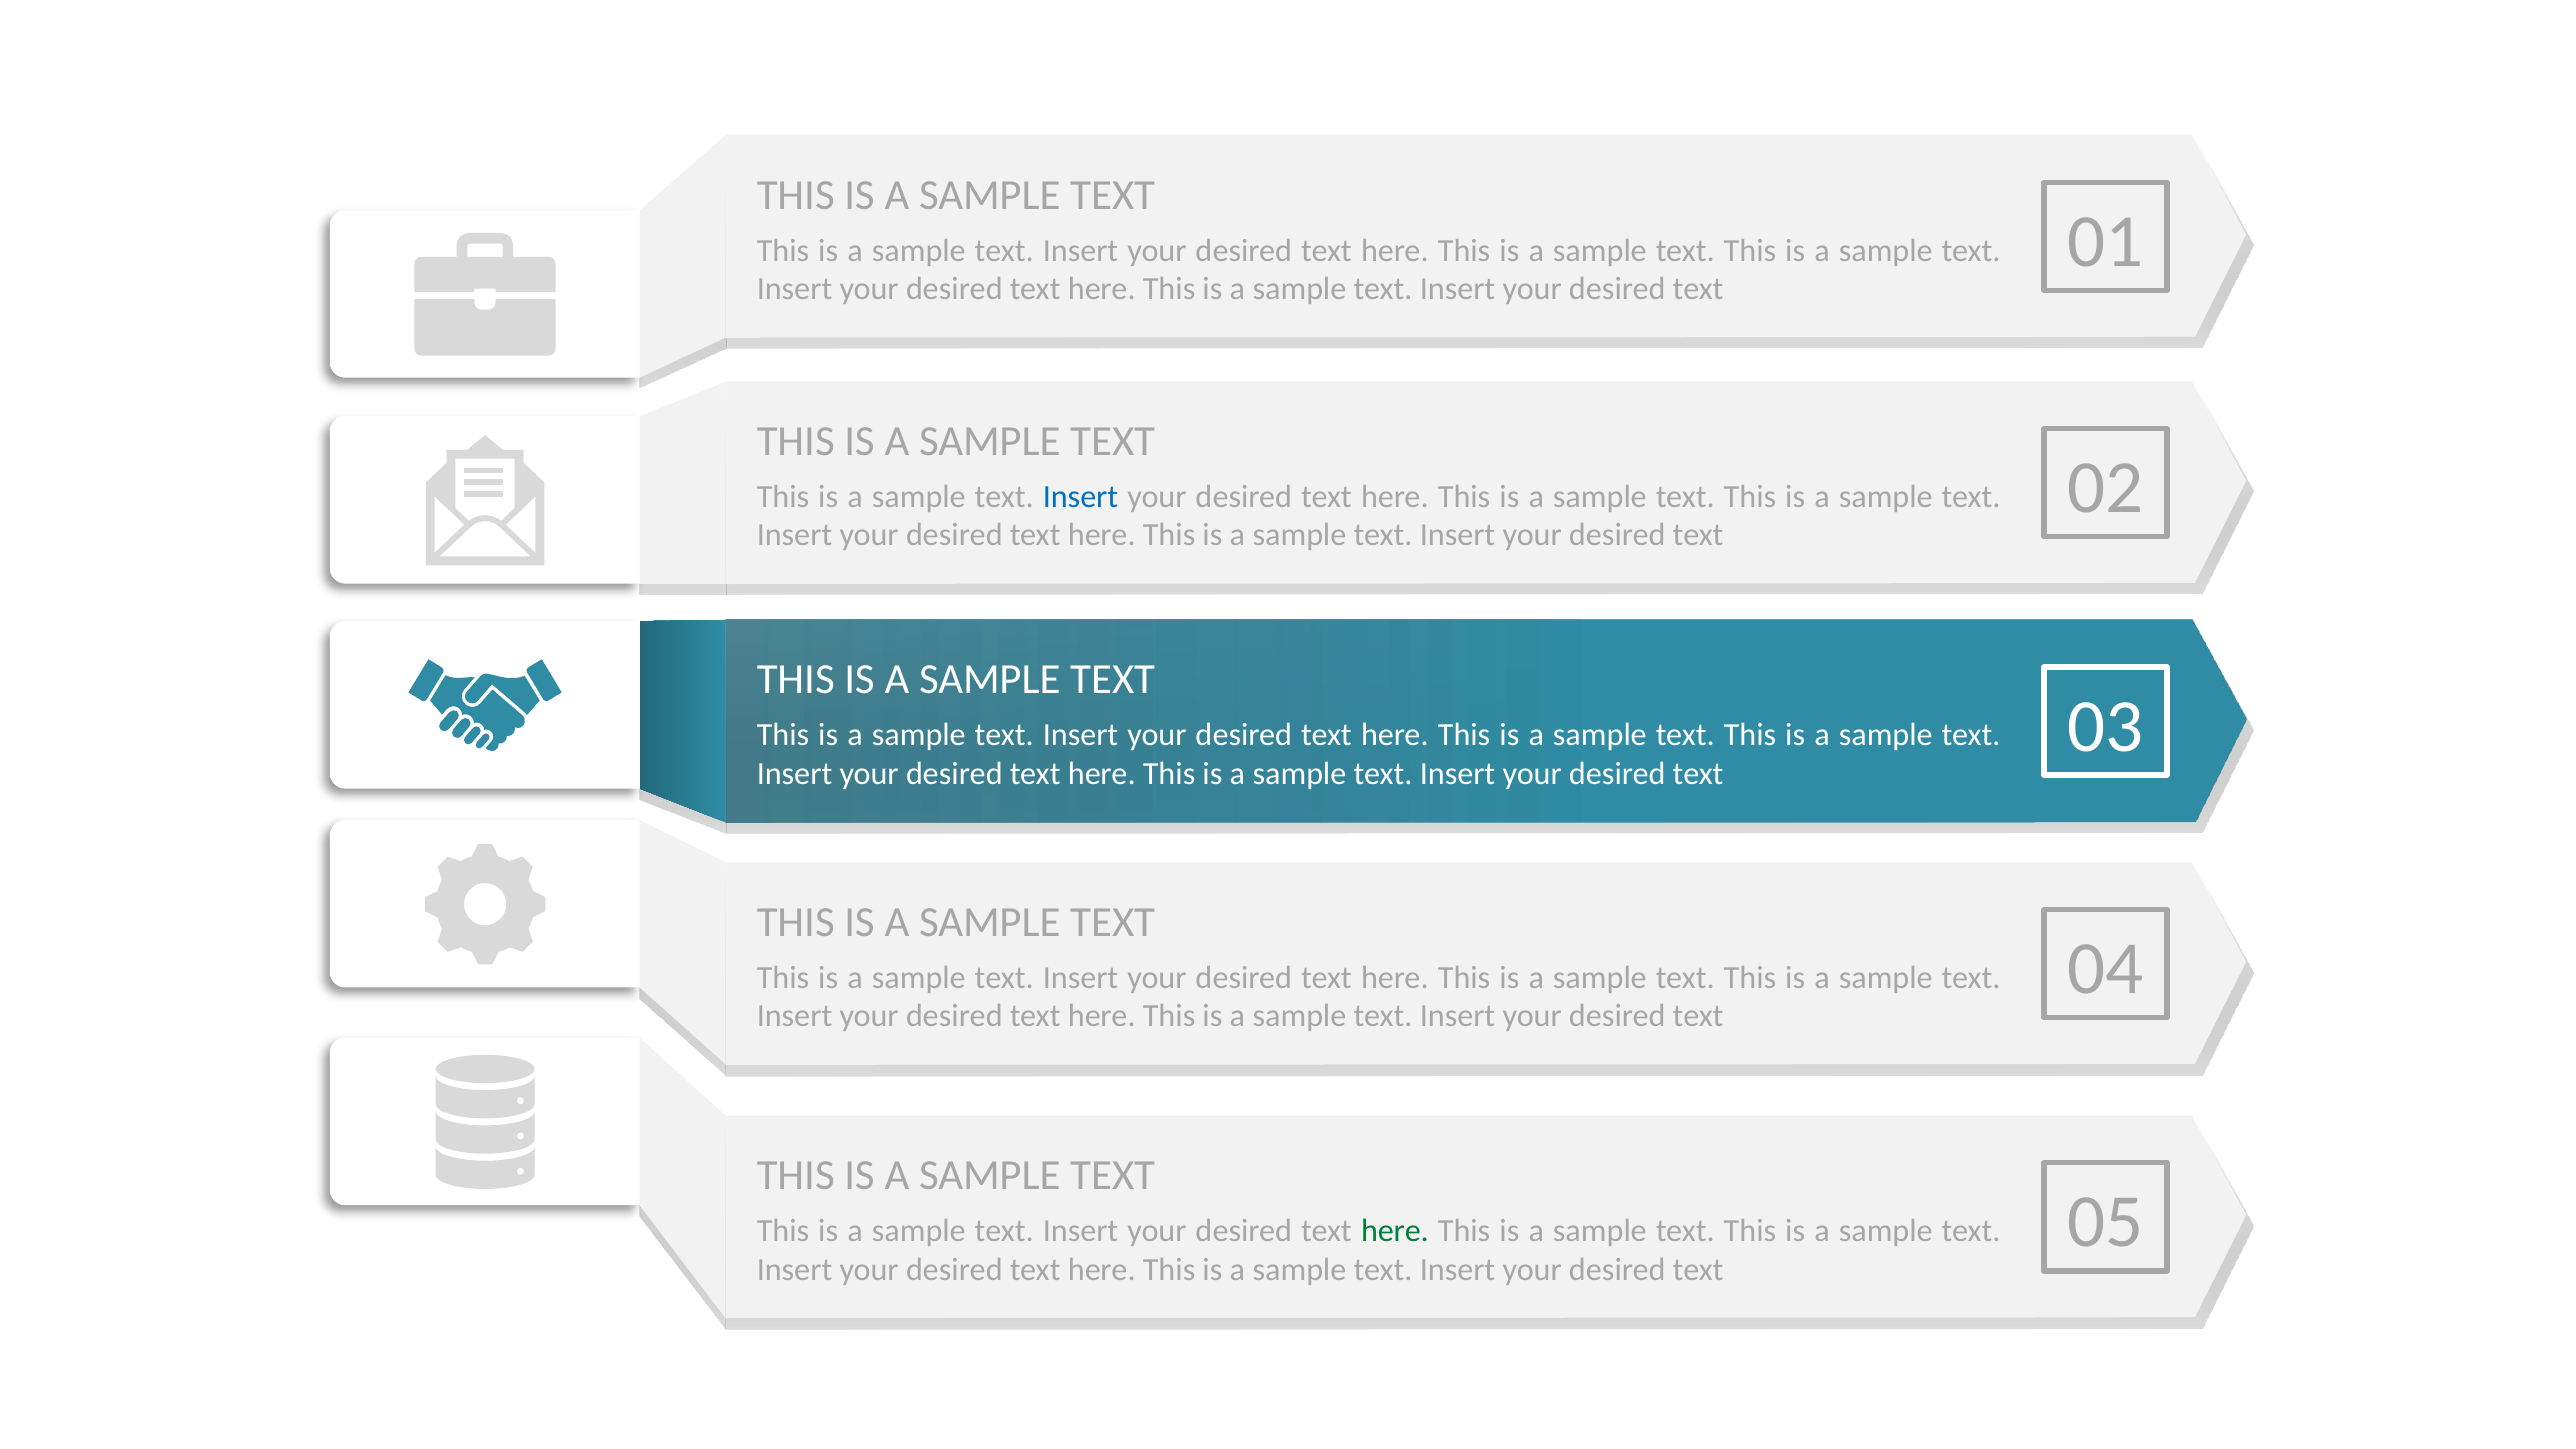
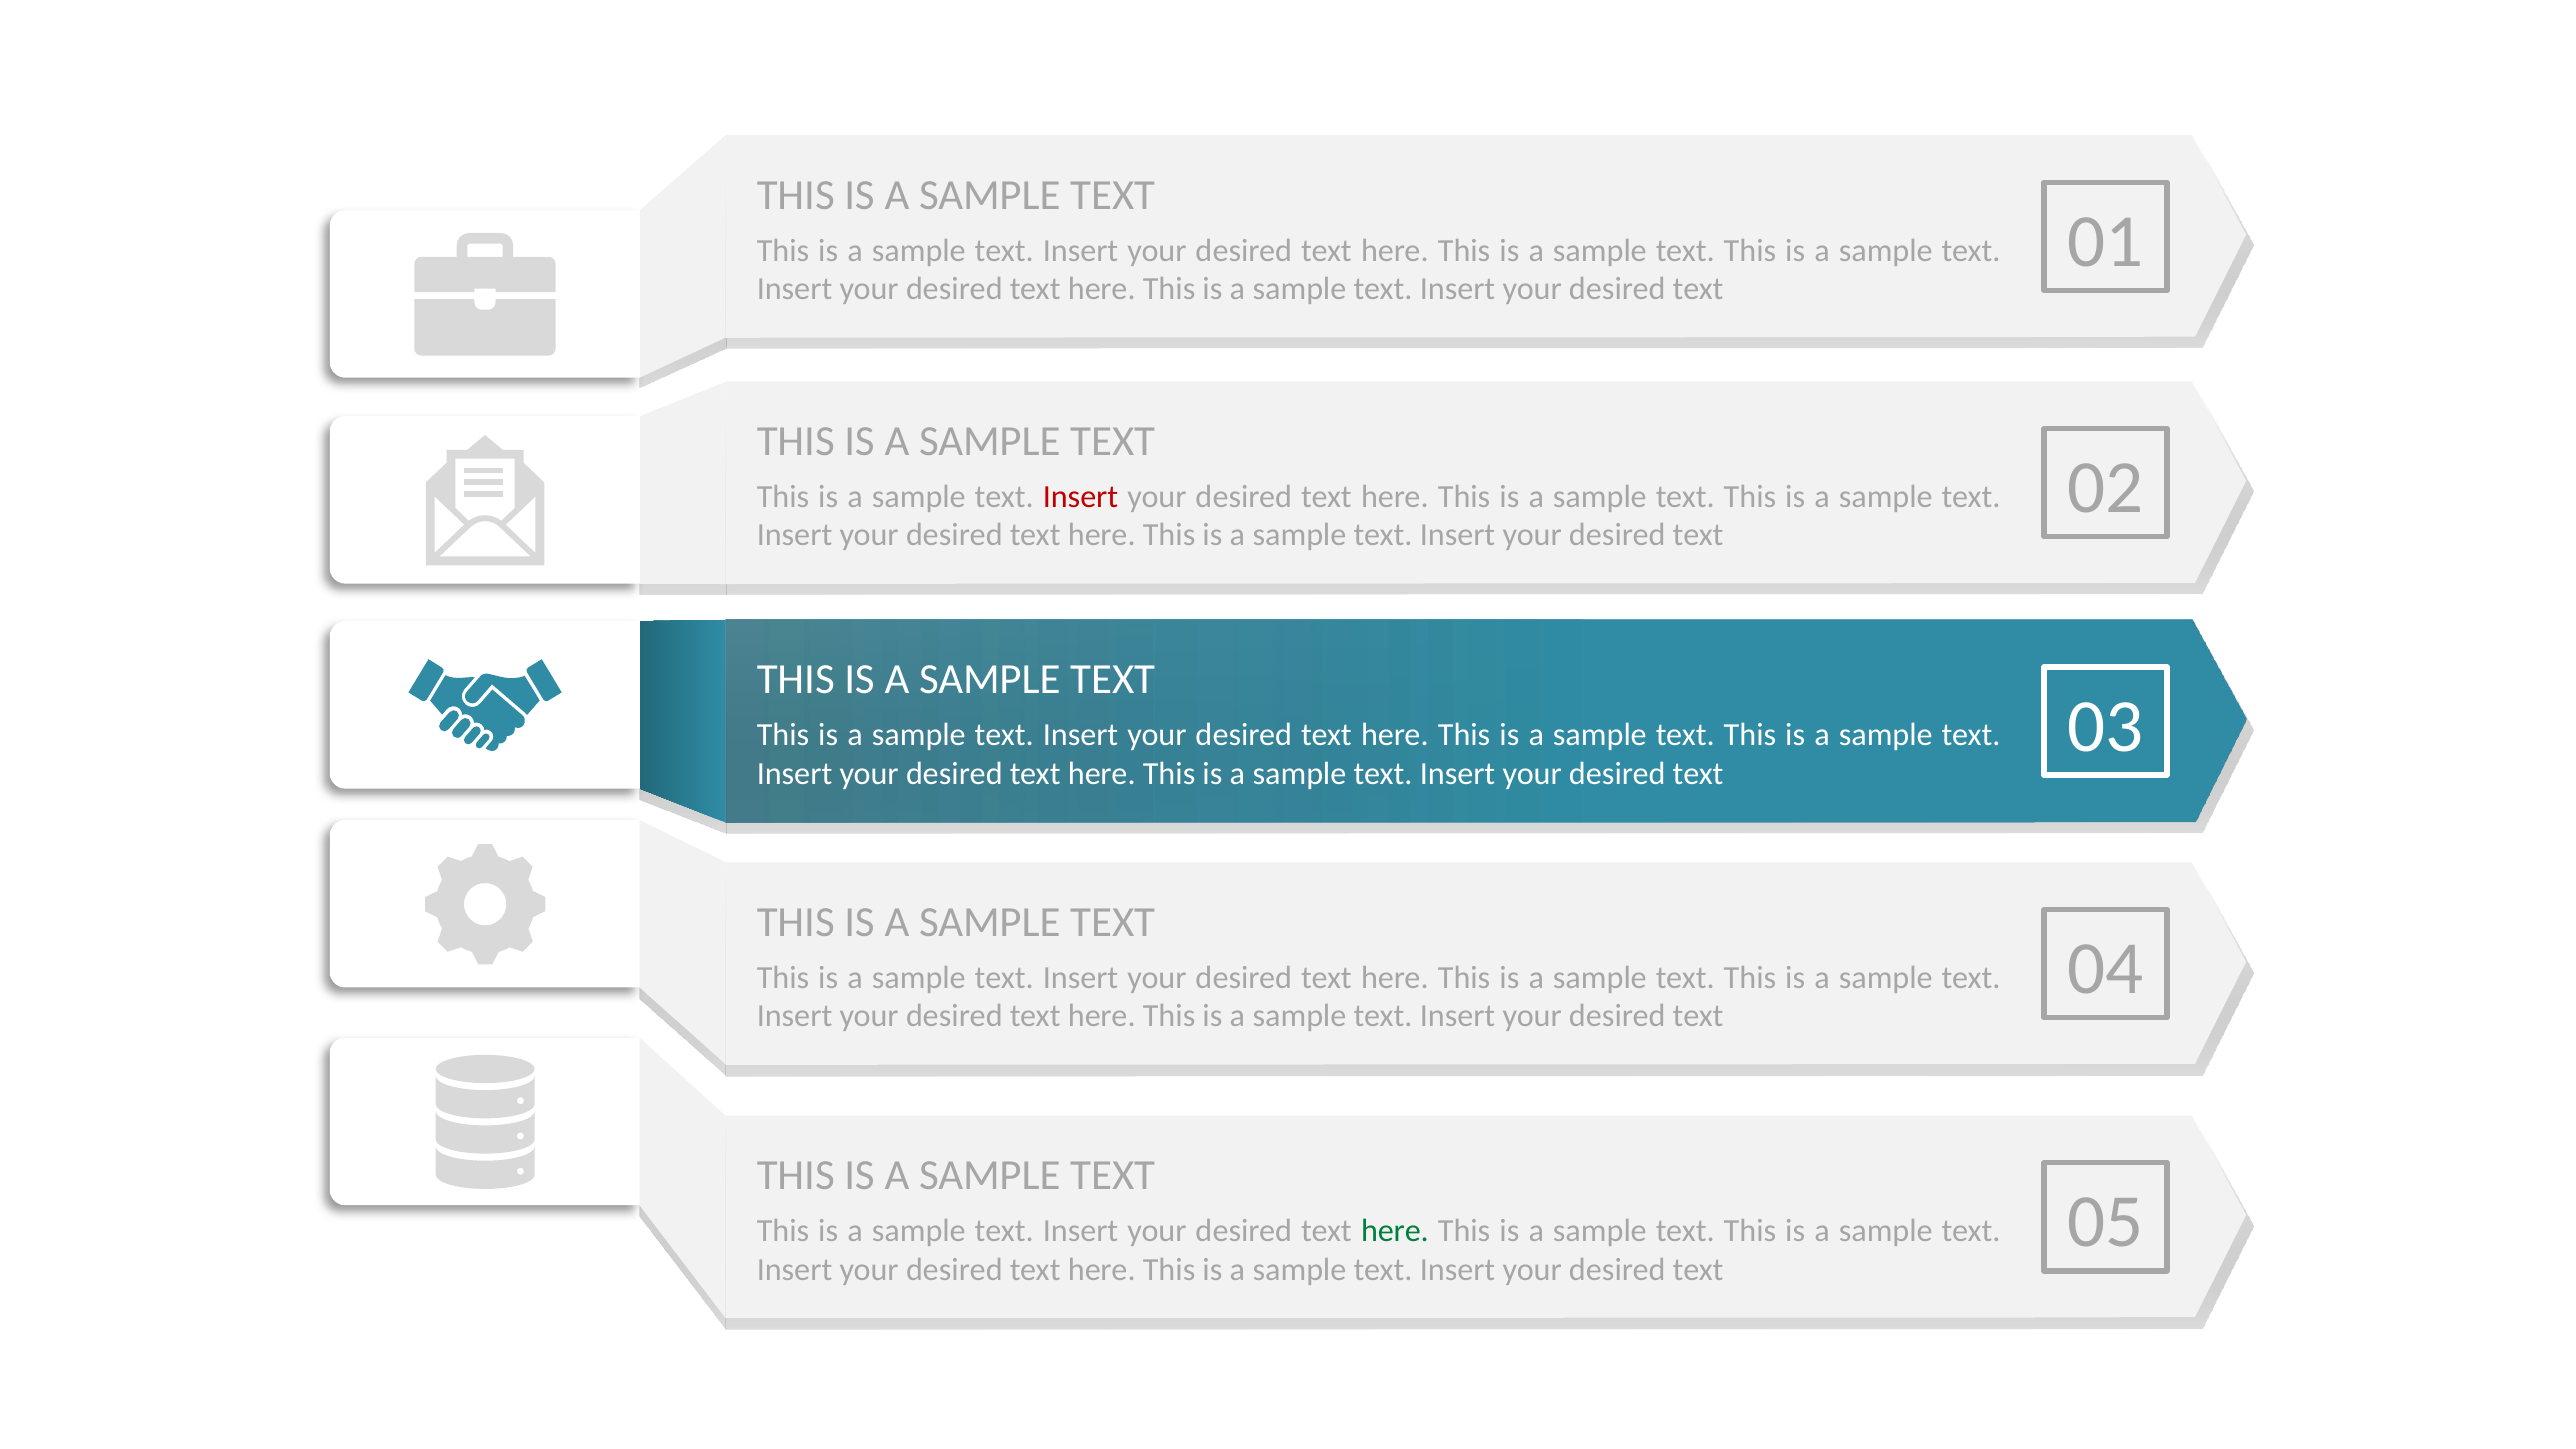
Insert at (1080, 497) colour: blue -> red
